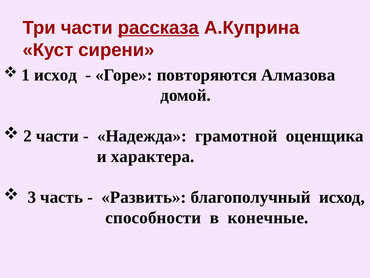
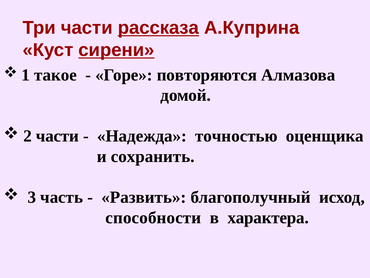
сирени underline: none -> present
1 исход: исход -> такое
грамотной: грамотной -> точностью
характера: характера -> сохранить
конечные: конечные -> характера
